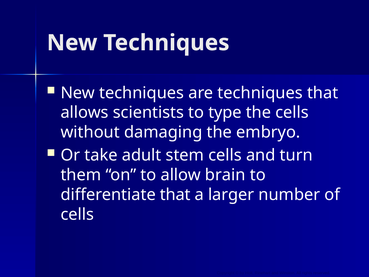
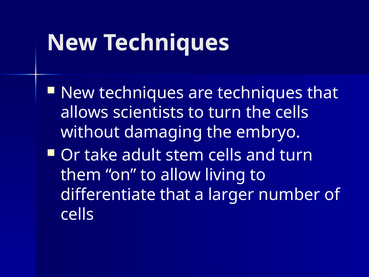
to type: type -> turn
brain: brain -> living
